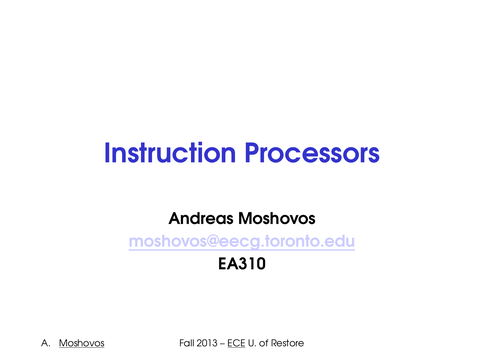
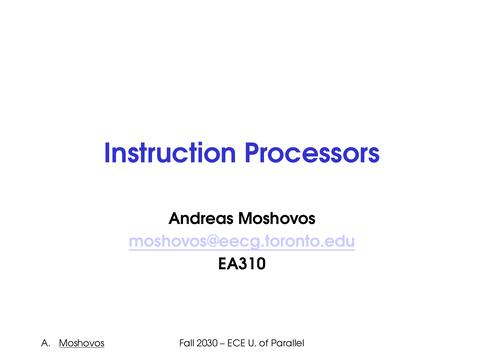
2013: 2013 -> 2030
ECE underline: present -> none
Restore: Restore -> Parallel
